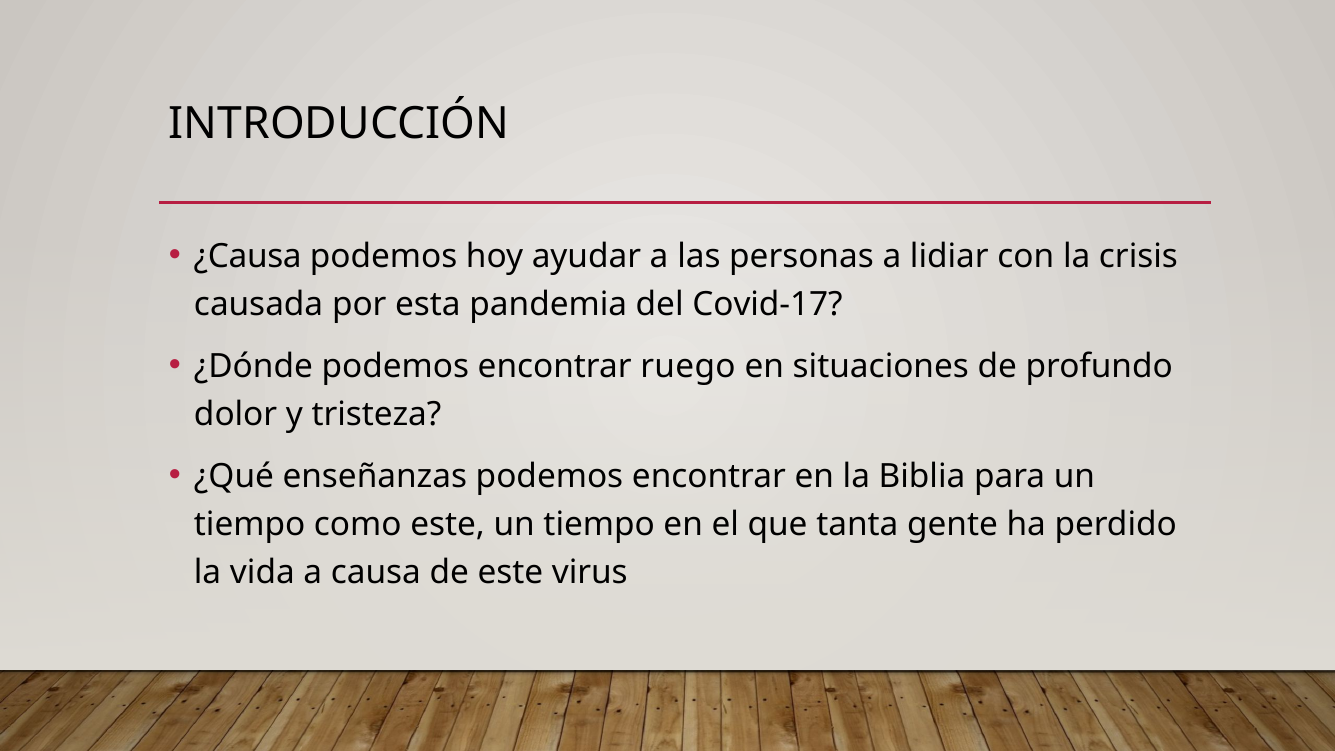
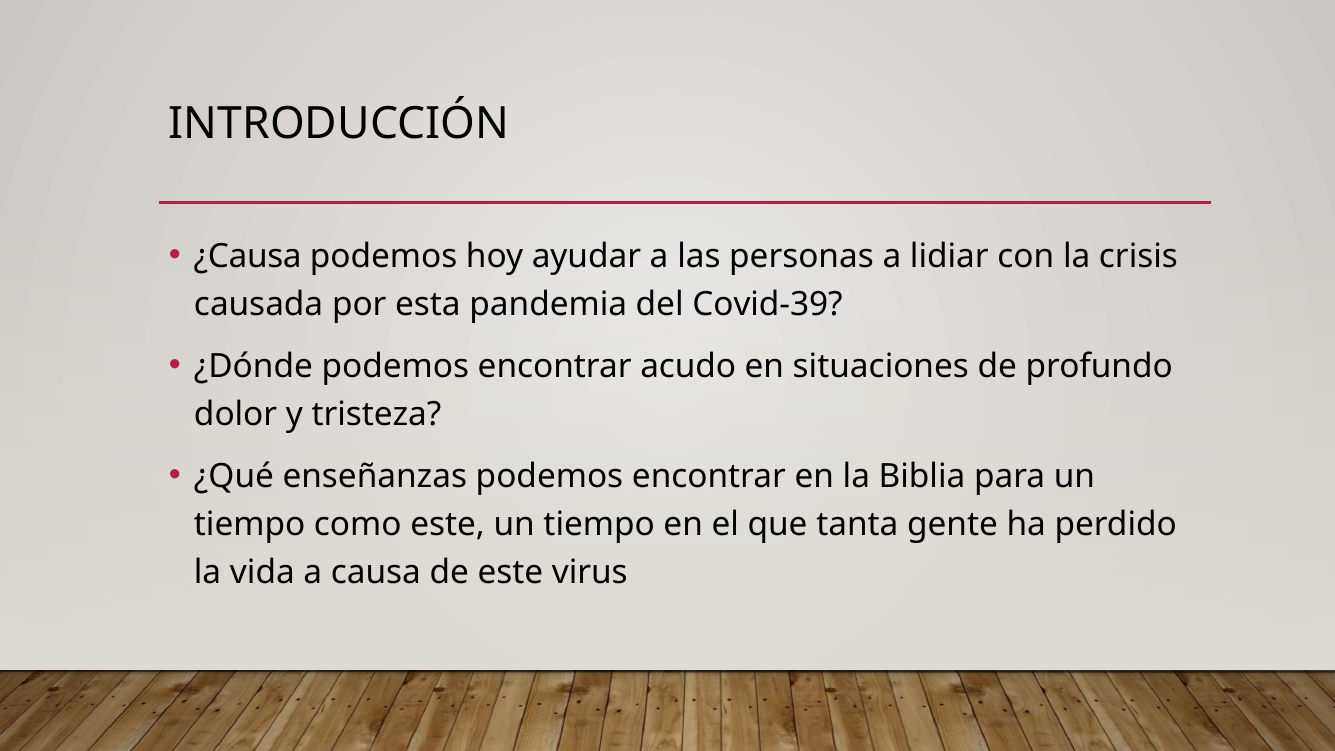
Covid-17: Covid-17 -> Covid-39
ruego: ruego -> acudo
